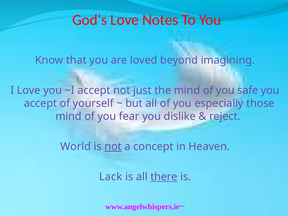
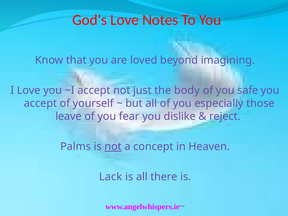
the mind: mind -> body
mind at (68, 116): mind -> leave
World: World -> Palms
there underline: present -> none
